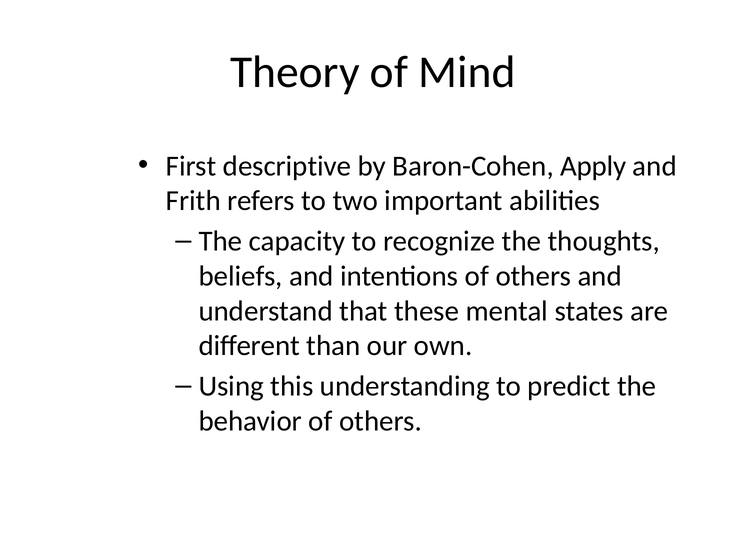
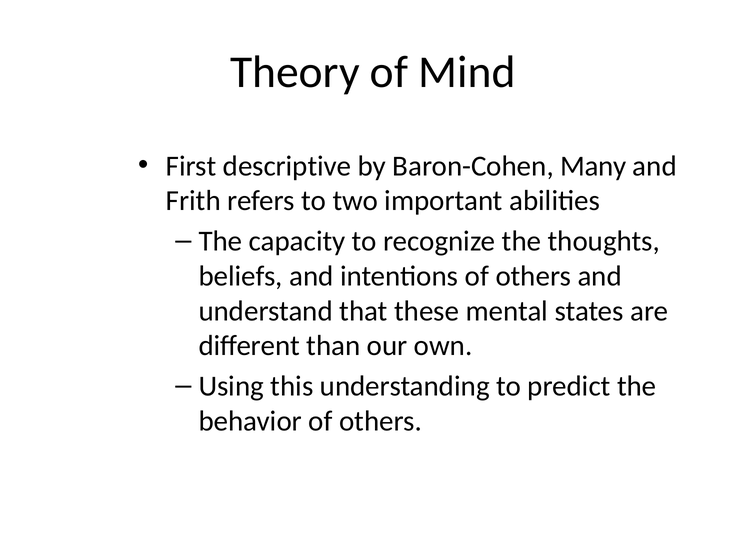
Apply: Apply -> Many
